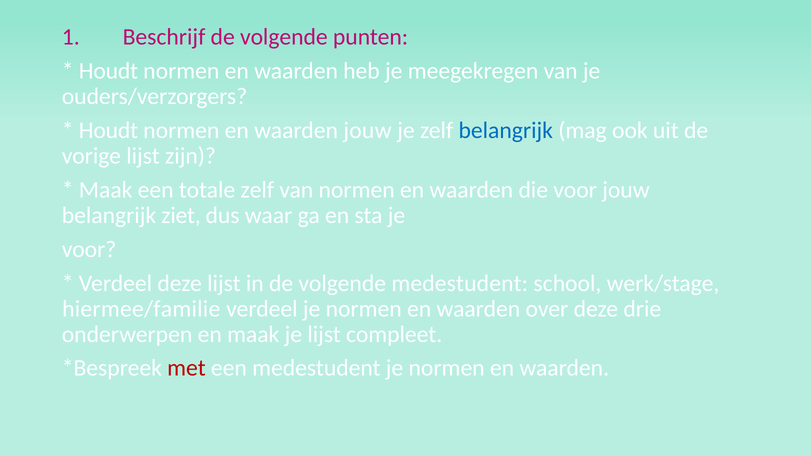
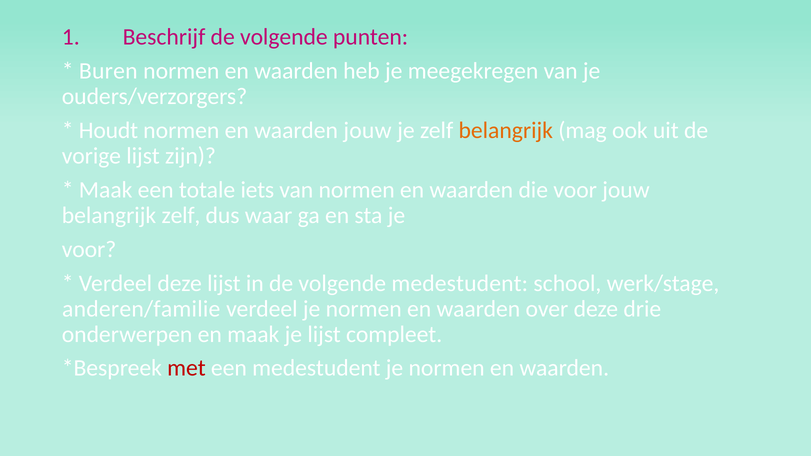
Houdt at (109, 71): Houdt -> Buren
belangrijk at (506, 130) colour: blue -> orange
totale zelf: zelf -> iets
belangrijk ziet: ziet -> zelf
hiermee/familie: hiermee/familie -> anderen/familie
